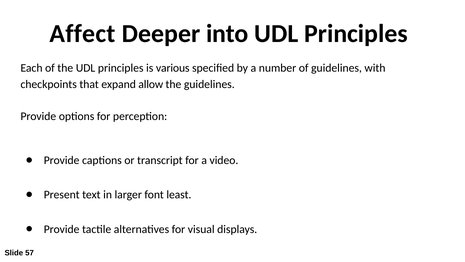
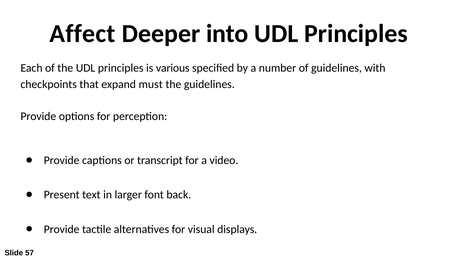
allow: allow -> must
least: least -> back
